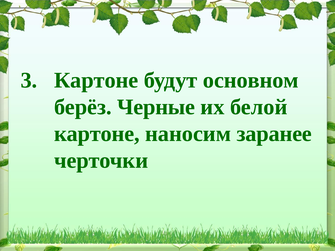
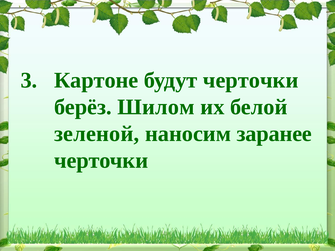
будут основном: основном -> черточки
Черные: Черные -> Шилом
картоне at (97, 134): картоне -> зеленой
